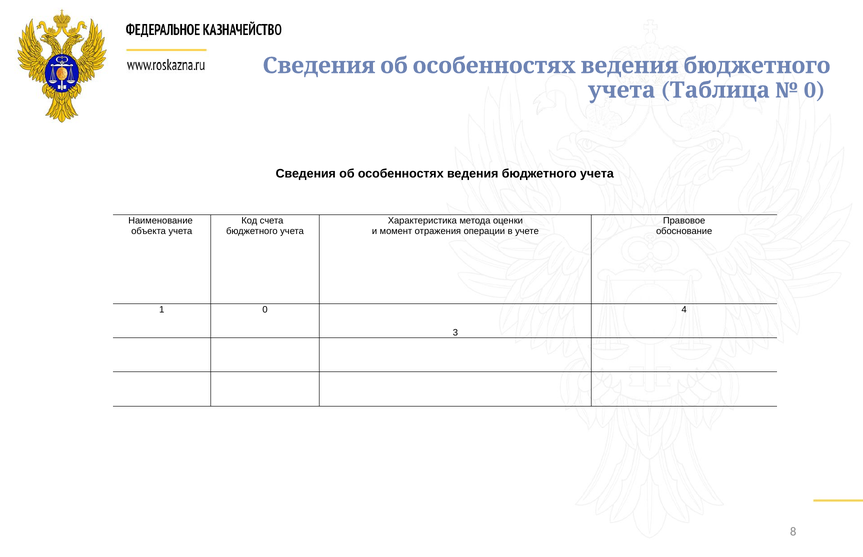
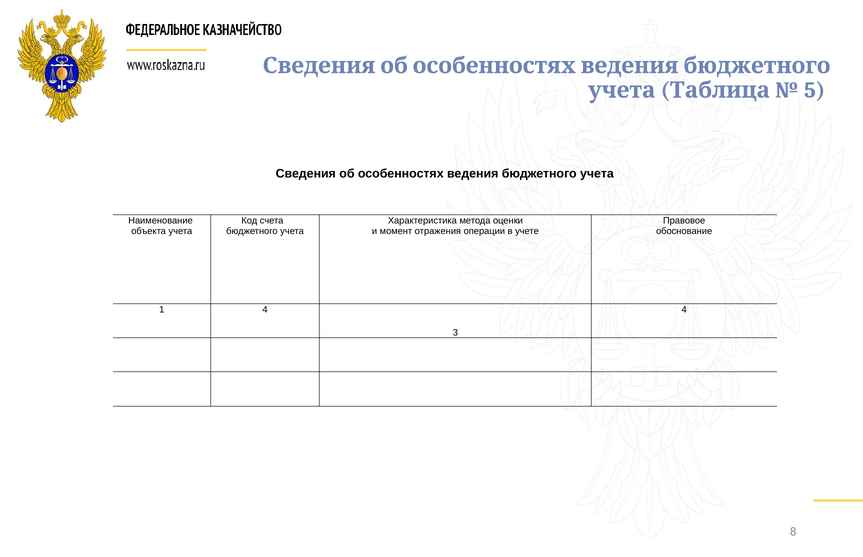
0 at (815, 90): 0 -> 5
1 0: 0 -> 4
